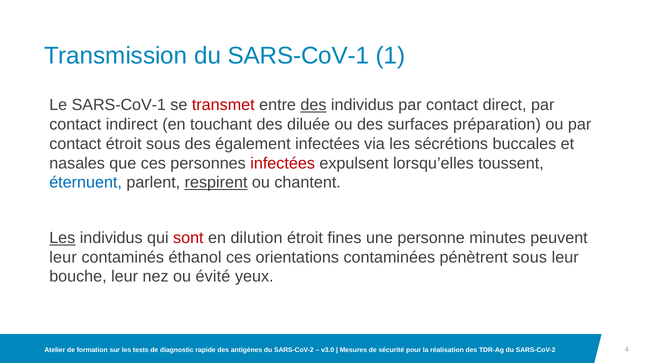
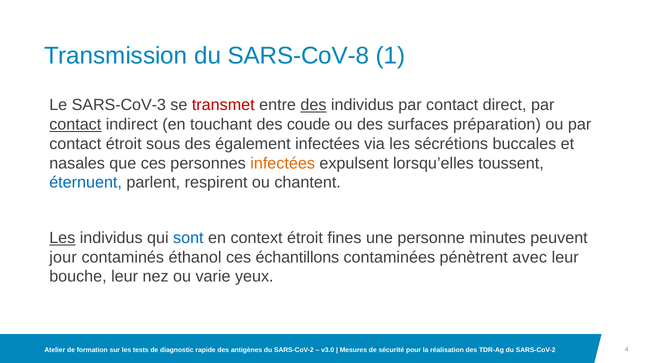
du SARS-CoV-1: SARS-CoV-1 -> SARS-CoV-8
Le SARS-CoV-1: SARS-CoV-1 -> SARS-CoV-3
contact at (75, 125) underline: none -> present
diluée: diluée -> coude
infectées at (283, 163) colour: red -> orange
respirent underline: present -> none
sont colour: red -> blue
dilution: dilution -> context
leur at (63, 258): leur -> jour
orientations: orientations -> échantillons
pénètrent sous: sous -> avec
évité: évité -> varie
